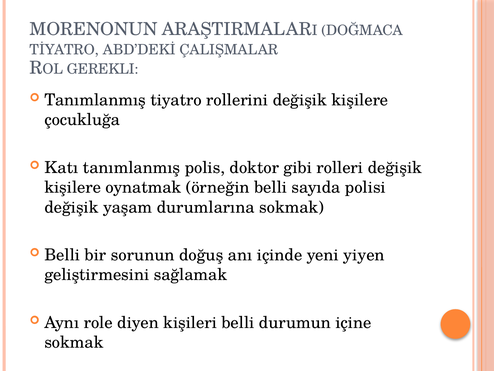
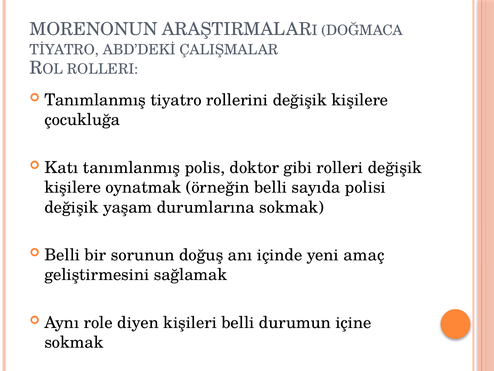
GEREKLI at (103, 69): GEREKLI -> ROLLERI
yiyen: yiyen -> amaç
